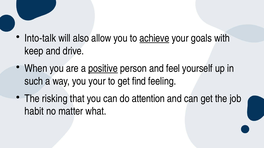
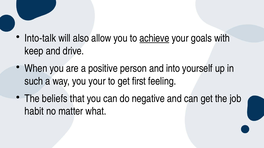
positive underline: present -> none
feel: feel -> into
find: find -> first
risking: risking -> beliefs
attention: attention -> negative
